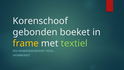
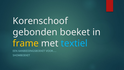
textiel colour: light green -> light blue
